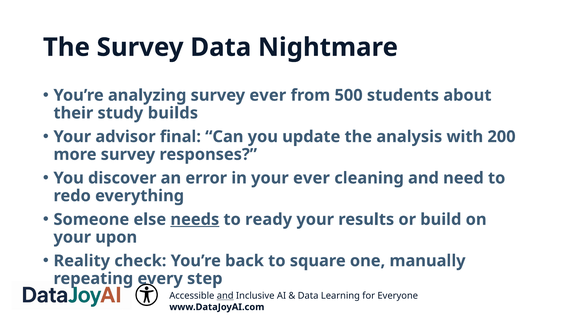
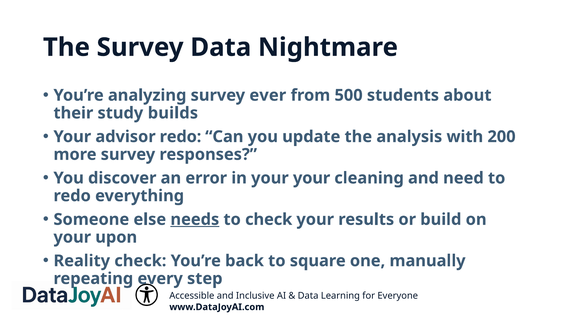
advisor final: final -> redo
your ever: ever -> your
to ready: ready -> check
and at (225, 295) underline: present -> none
